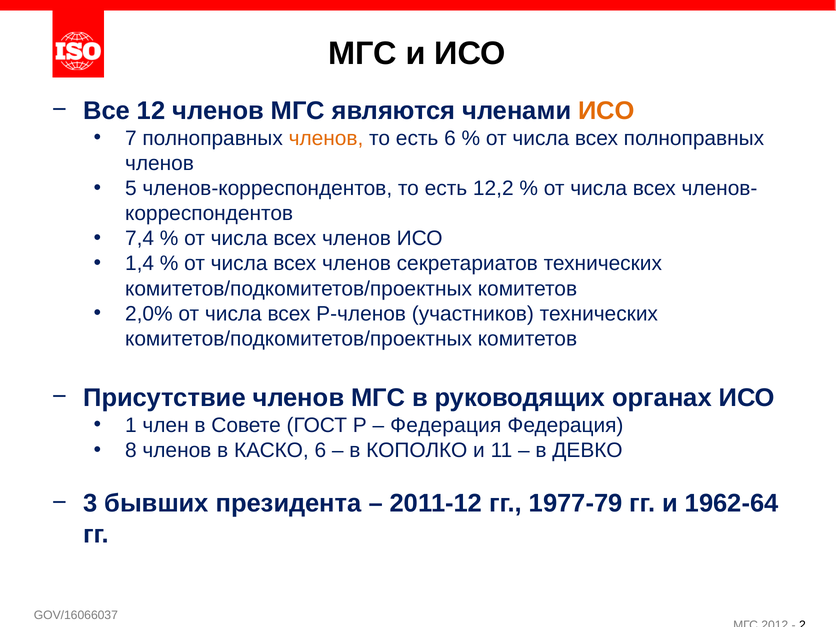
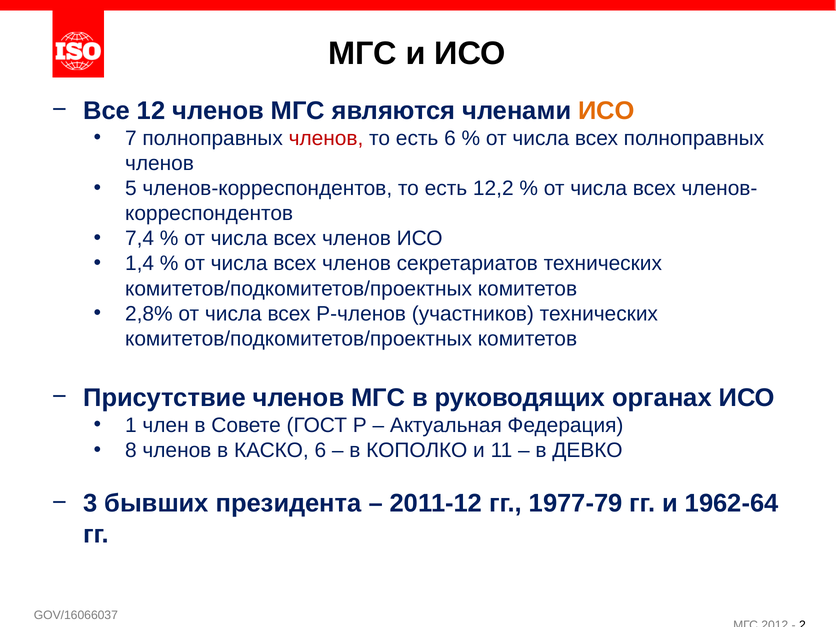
членов at (326, 138) colour: orange -> red
2,0%: 2,0% -> 2,8%
Федерация at (446, 425): Федерация -> Актуальная
